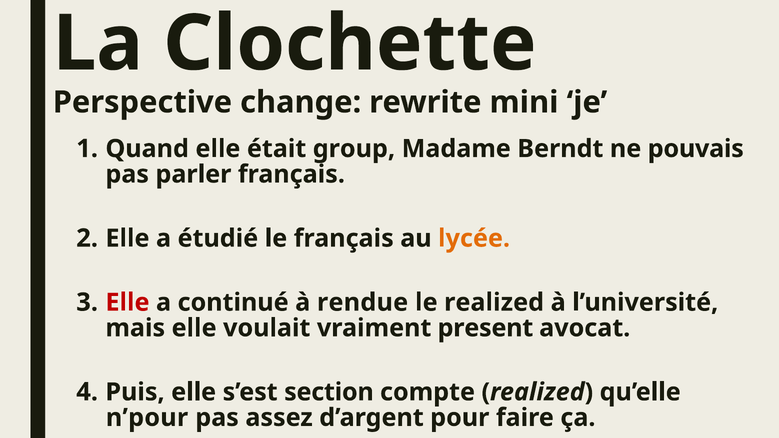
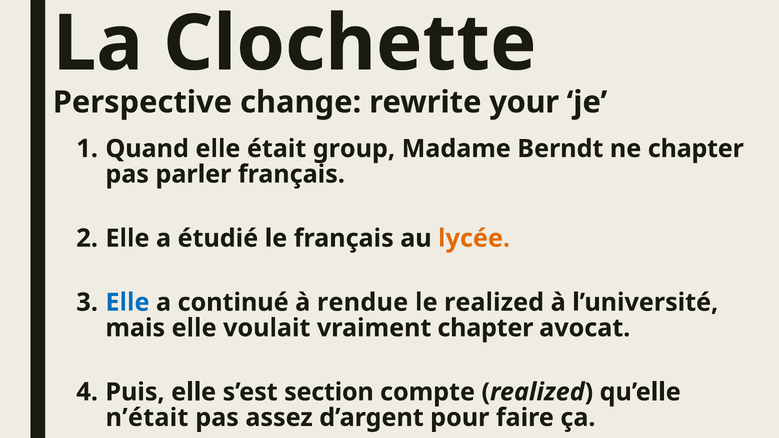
mini: mini -> your
ne pouvais: pouvais -> chapter
Elle at (127, 303) colour: red -> blue
vraiment present: present -> chapter
n’pour: n’pour -> n’était
